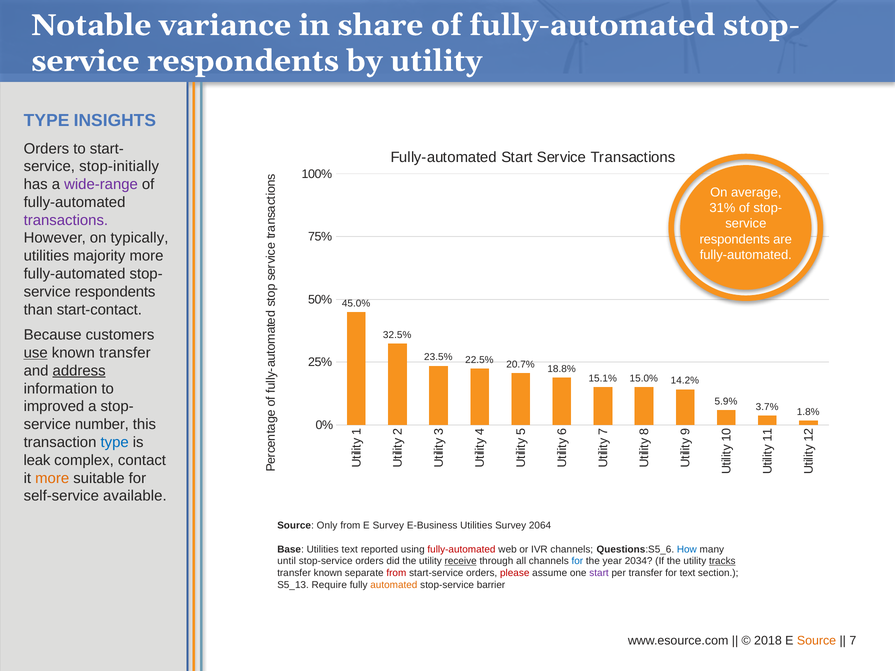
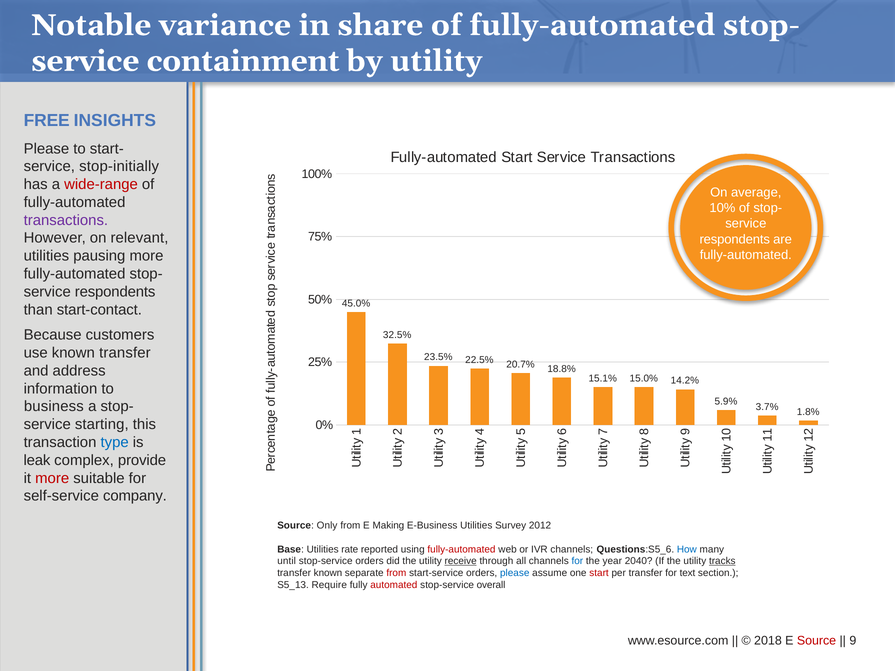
respondents at (243, 61): respondents -> containment
TYPE at (47, 120): TYPE -> FREE
Orders at (46, 149): Orders -> Please
wide-range colour: purple -> red
31%: 31% -> 10%
typically: typically -> relevant
majority: majority -> pausing
use underline: present -> none
address underline: present -> none
improved: improved -> business
number: number -> starting
contact: contact -> provide
more at (52, 478) colour: orange -> red
available: available -> company
E Survey: Survey -> Making
2064: 2064 -> 2012
Utilities text: text -> rate
2034: 2034 -> 2040
please at (515, 573) colour: red -> blue
start at (599, 573) colour: purple -> red
automated colour: orange -> red
barrier: barrier -> overall
Source at (817, 641) colour: orange -> red
7 at (853, 641): 7 -> 9
